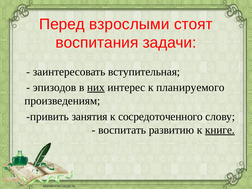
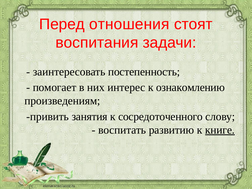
взрослыми: взрослыми -> отношения
вступительная: вступительная -> постепенность
эпизодов: эпизодов -> помогает
них underline: present -> none
планируемого: планируемого -> ознакомлению
